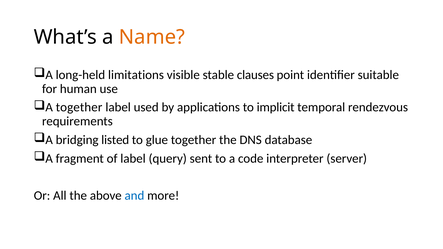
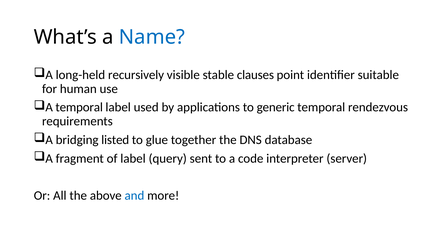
Name colour: orange -> blue
limitations: limitations -> recursively
A together: together -> temporal
implicit: implicit -> generic
